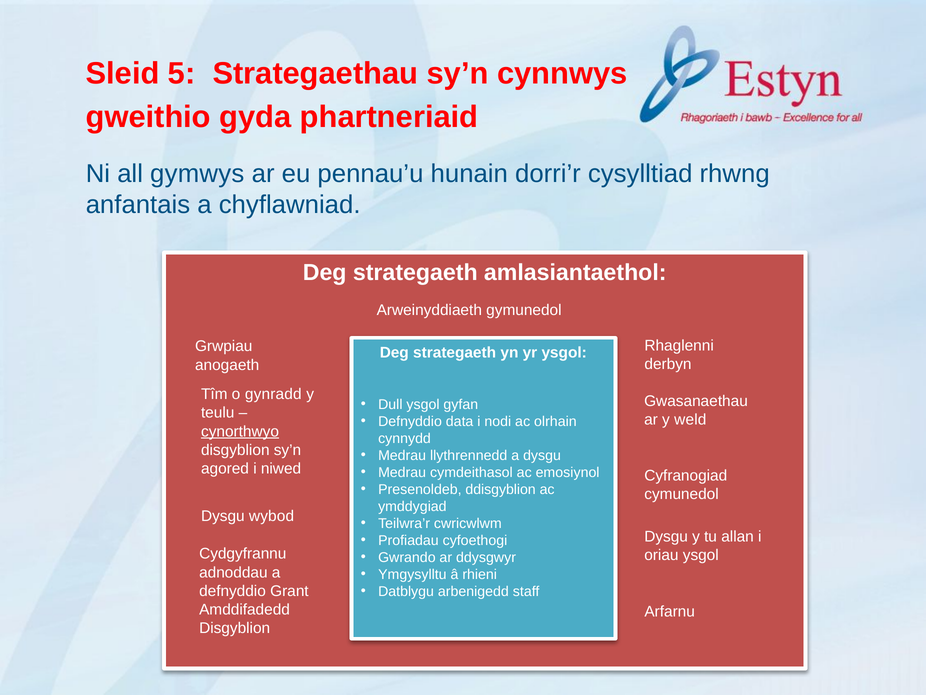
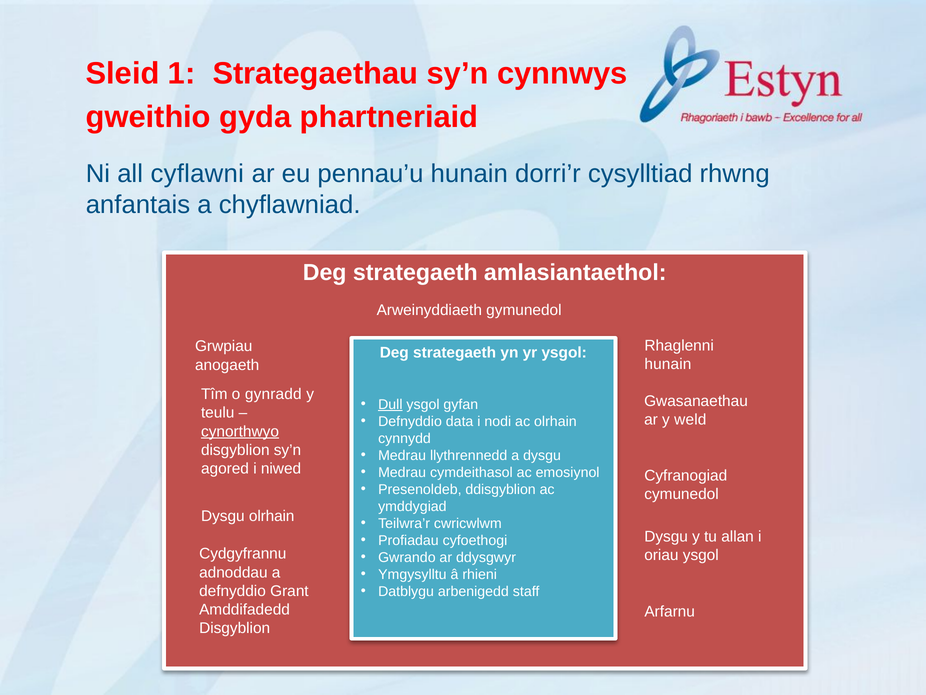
5: 5 -> 1
gymwys: gymwys -> cyflawni
derbyn at (668, 364): derbyn -> hunain
Dull underline: none -> present
Dysgu wybod: wybod -> olrhain
